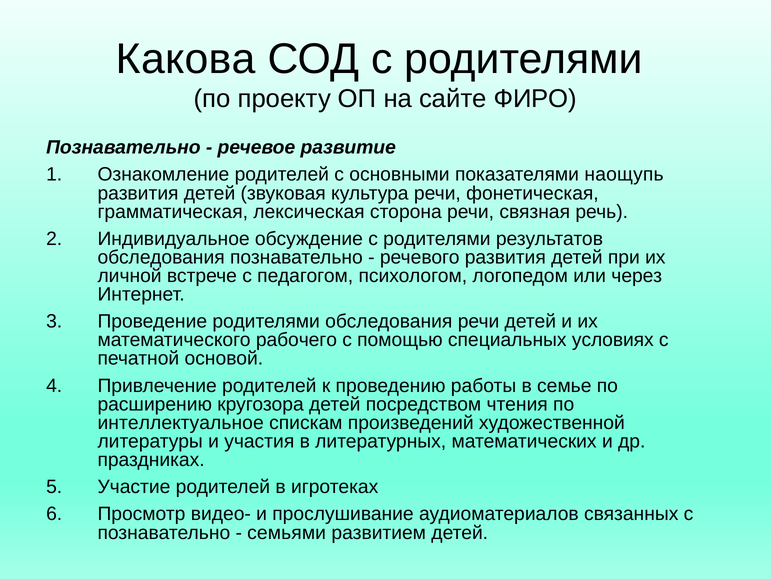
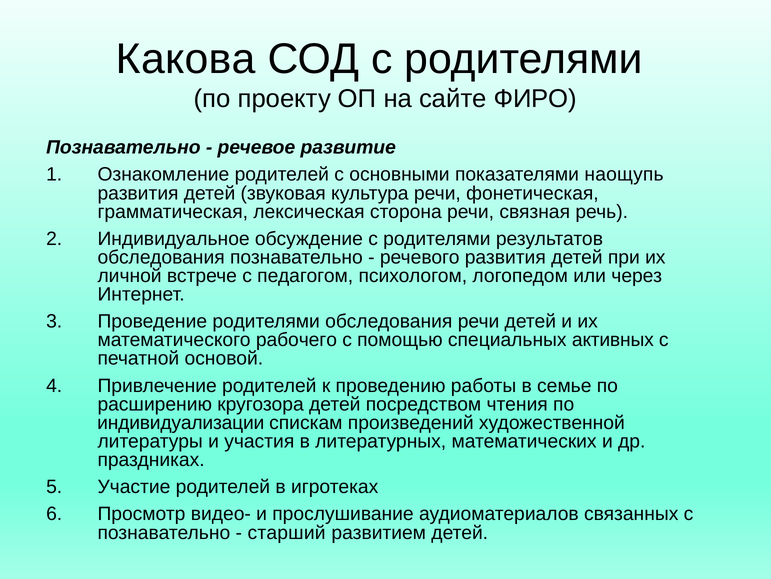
условиях: условиях -> активных
интеллектуальное: интеллектуальное -> индивидуализации
семьями: семьями -> старший
